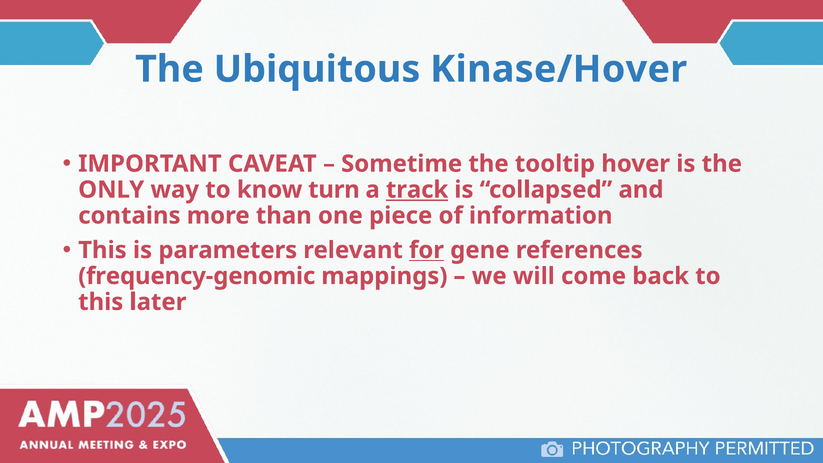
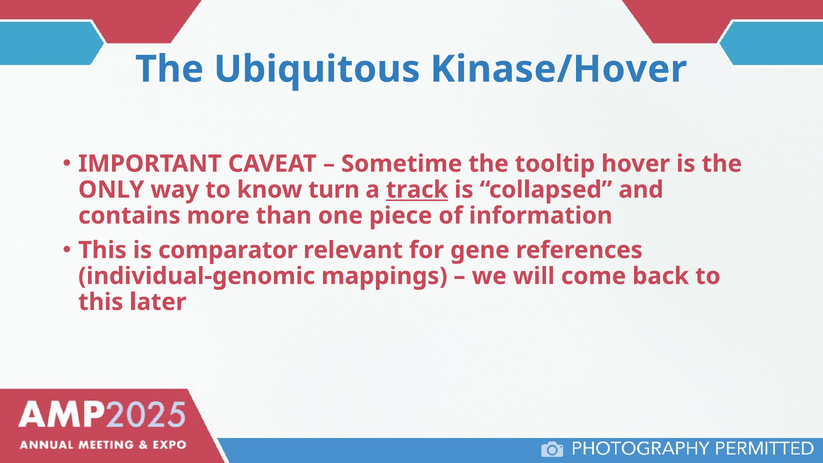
parameters: parameters -> comparator
for underline: present -> none
frequency-genomic: frequency-genomic -> individual-genomic
